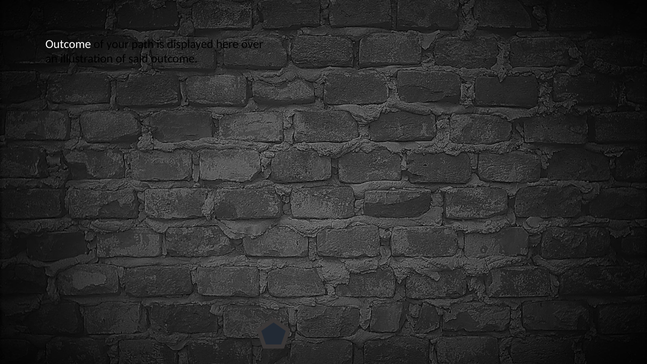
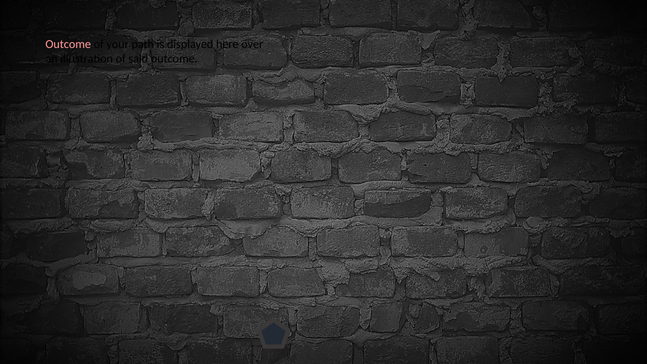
Outcome at (68, 44) colour: white -> pink
